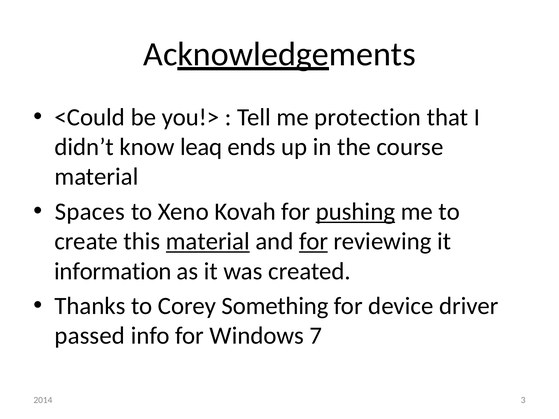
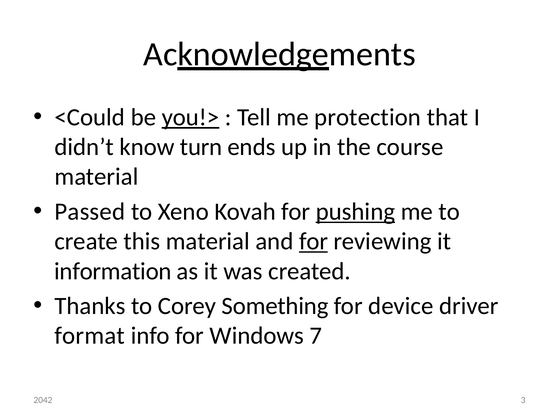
you!> underline: none -> present
leaq: leaq -> turn
Spaces: Spaces -> Passed
material at (208, 242) underline: present -> none
passed: passed -> format
2014: 2014 -> 2042
